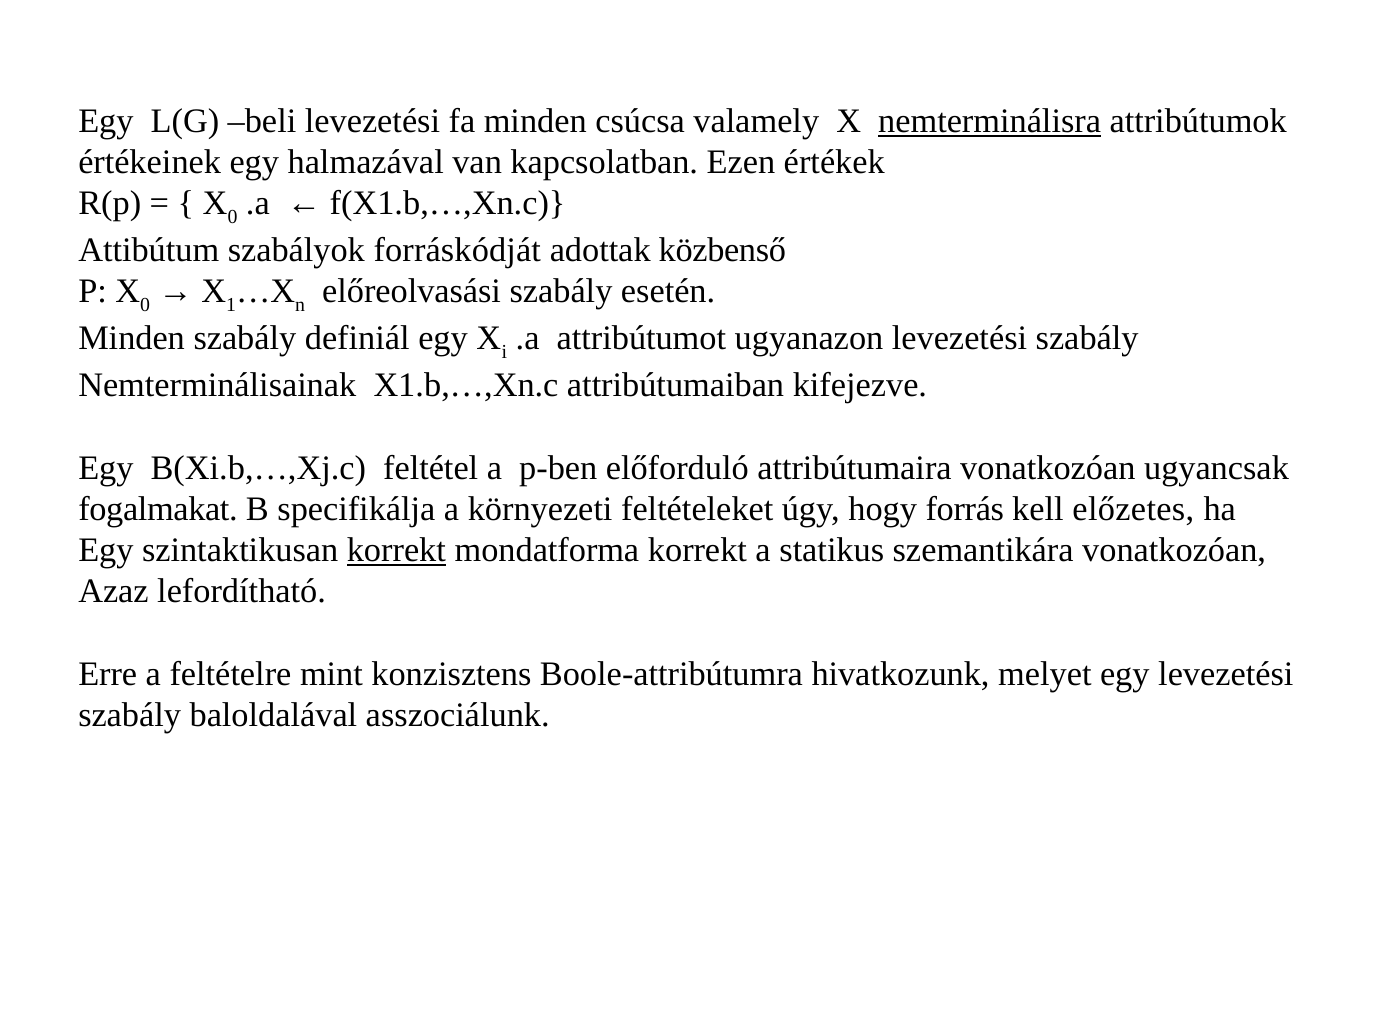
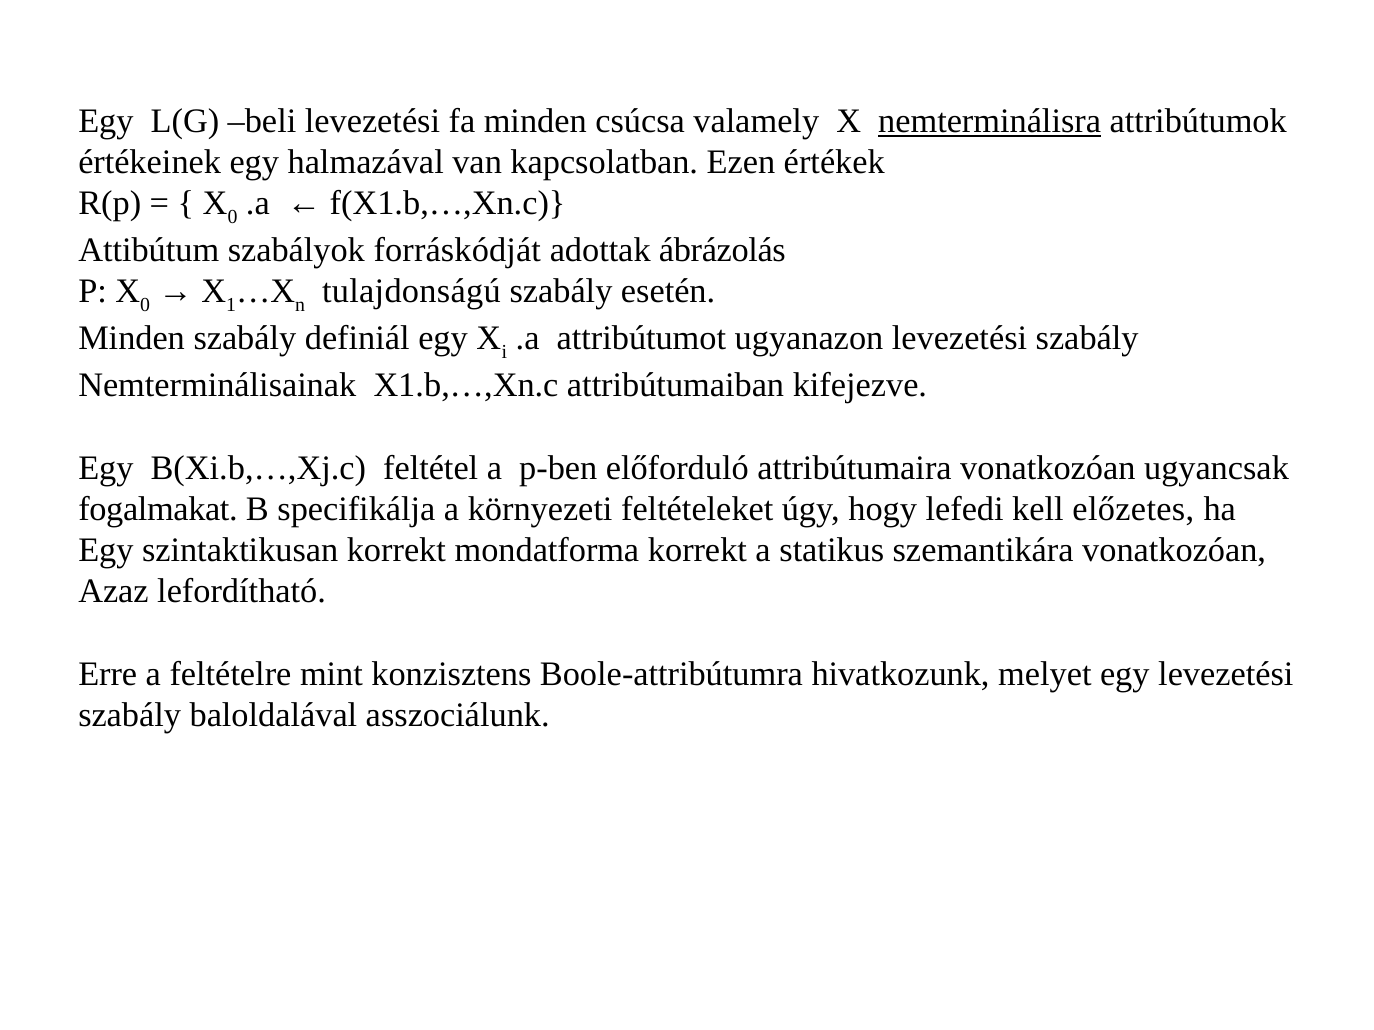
közbenső: közbenső -> ábrázolás
előreolvasási: előreolvasási -> tulajdonságú
forrás: forrás -> lefedi
korrekt at (396, 550) underline: present -> none
